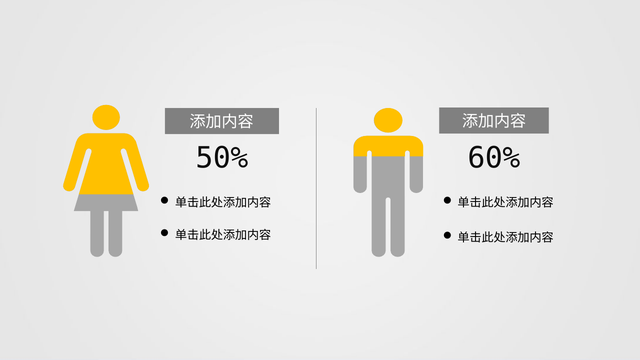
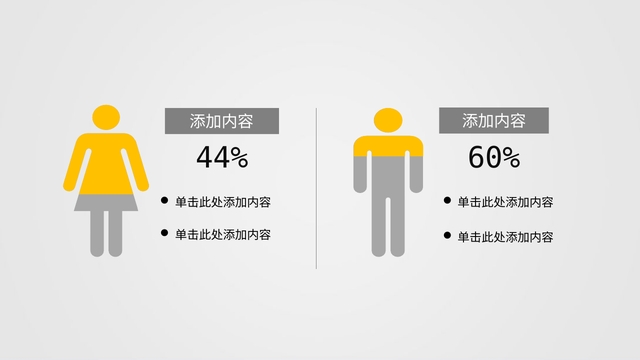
50%: 50% -> 44%
